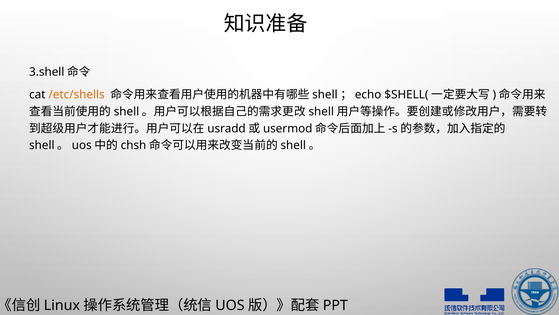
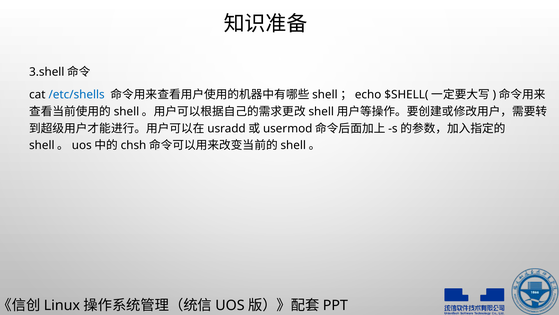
/etc/shells colour: orange -> blue
